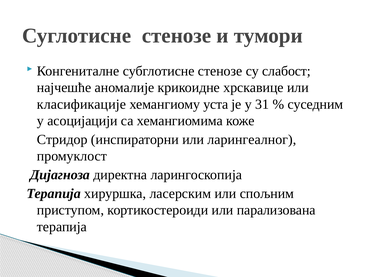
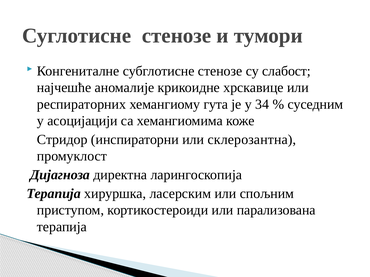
класификације: класификације -> респираторних
уста: уста -> гута
31: 31 -> 34
ларингеалног: ларингеалног -> склерозантна
